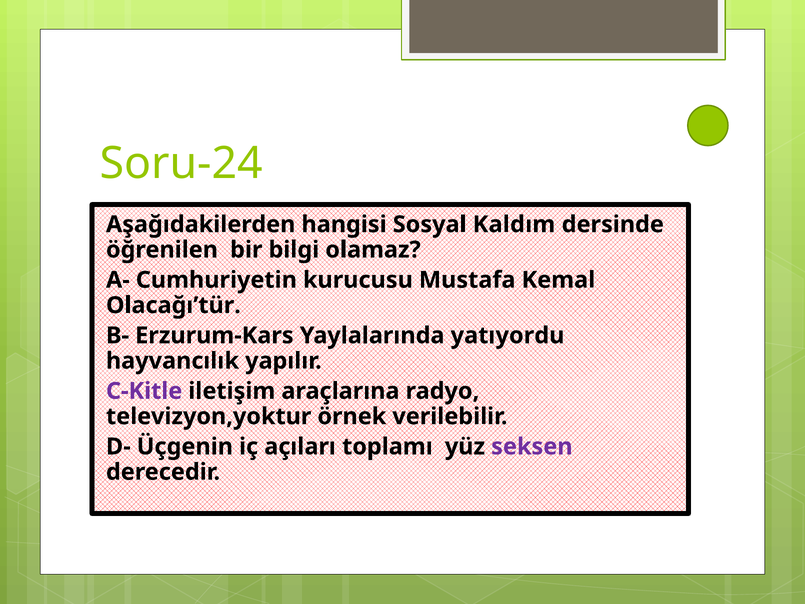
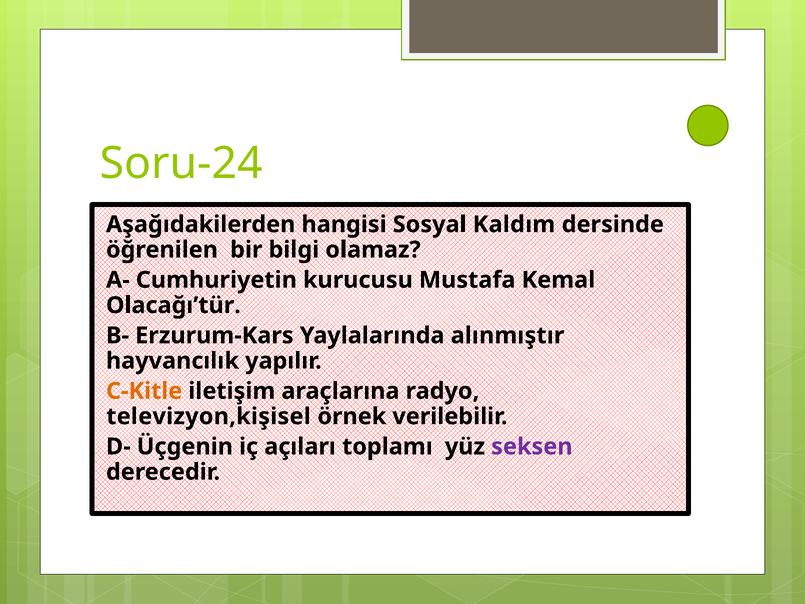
yatıyordu: yatıyordu -> alınmıştır
C-Kitle colour: purple -> orange
televizyon,yoktur: televizyon,yoktur -> televizyon,kişisel
